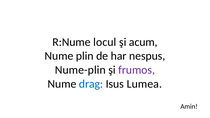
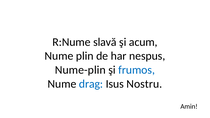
locul: locul -> slavă
frumos colour: purple -> blue
Lumea: Lumea -> Nostru
